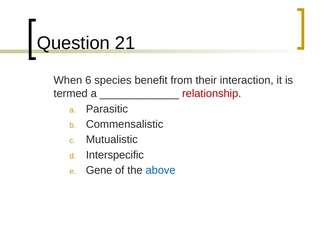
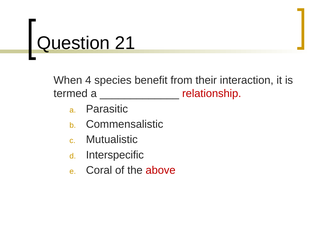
6: 6 -> 4
Gene: Gene -> Coral
above colour: blue -> red
